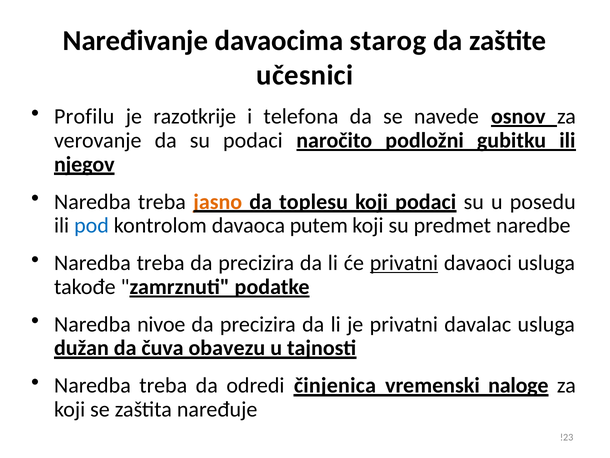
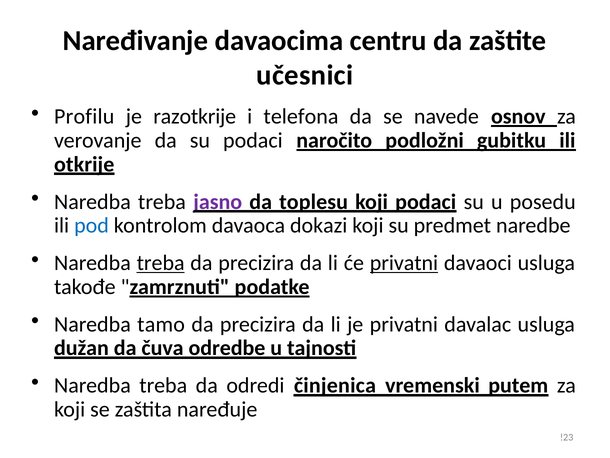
starog: starog -> centru
njegov: njegov -> otkrije
jasno colour: orange -> purple
putem: putem -> dokazi
treba at (161, 263) underline: none -> present
nivoe: nivoe -> tamo
obavezu: obavezu -> odredbe
naloge: naloge -> putem
